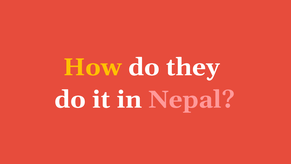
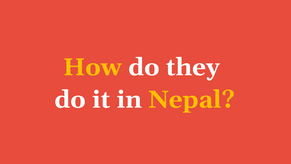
Nepal colour: pink -> yellow
